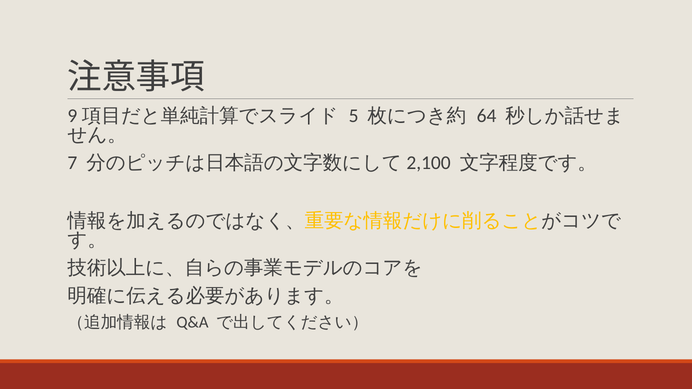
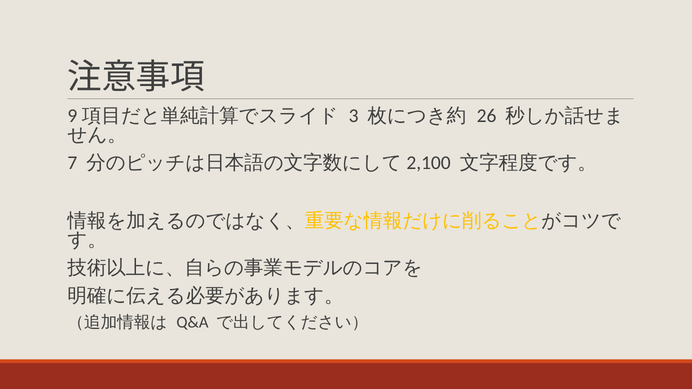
5: 5 -> 3
64: 64 -> 26
